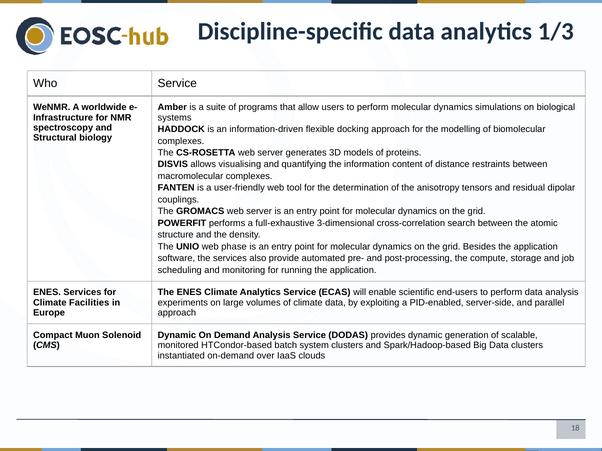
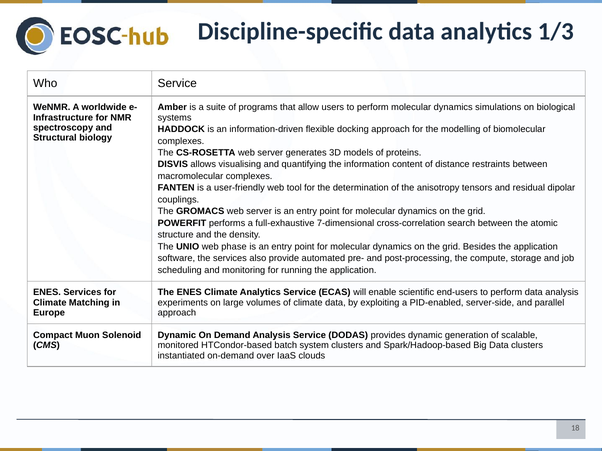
3-dimensional: 3-dimensional -> 7-dimensional
Facilities: Facilities -> Matching
